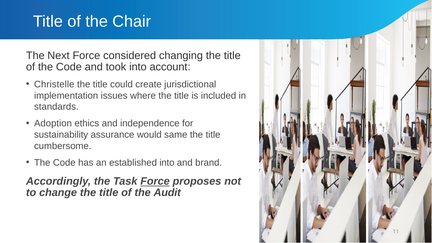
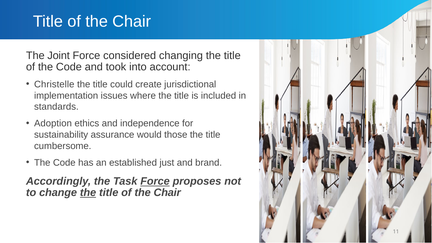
Next: Next -> Joint
same: same -> those
established into: into -> just
the at (88, 193) underline: none -> present
Audit at (167, 193): Audit -> Chair
